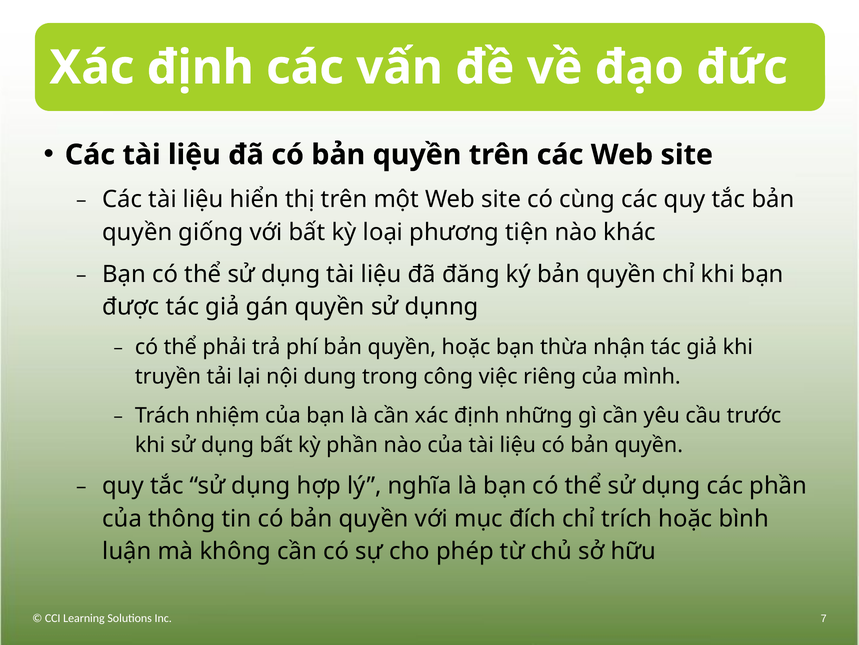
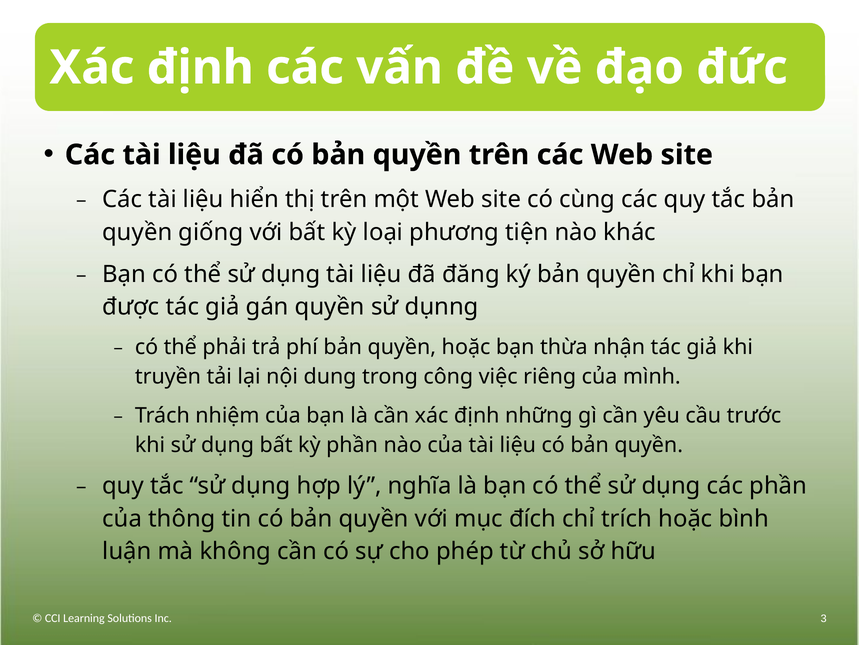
7: 7 -> 3
